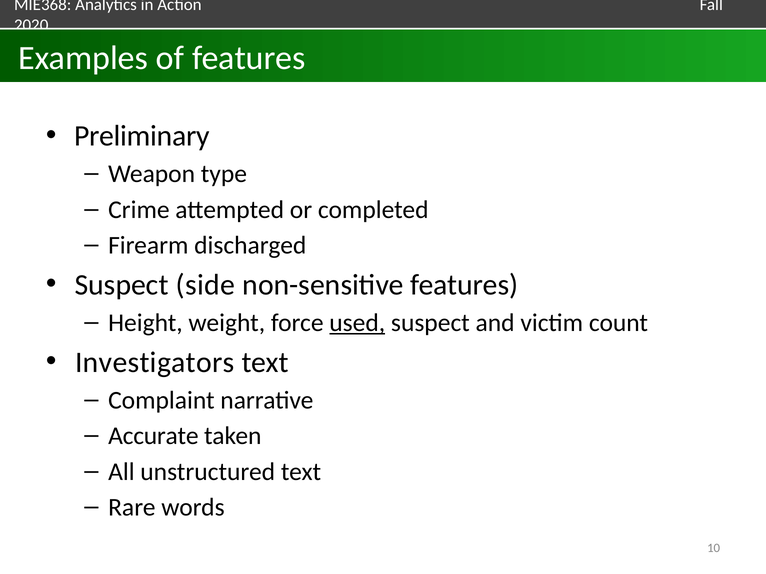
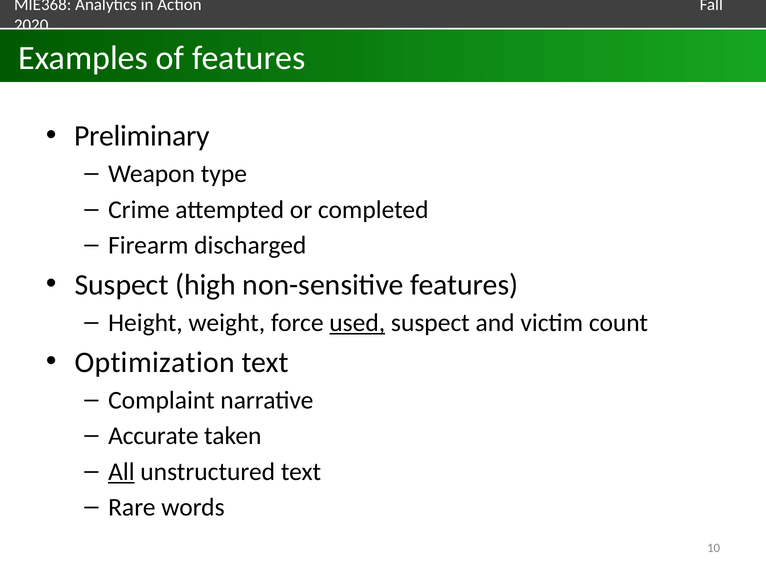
side: side -> high
Investigators: Investigators -> Optimization
All underline: none -> present
